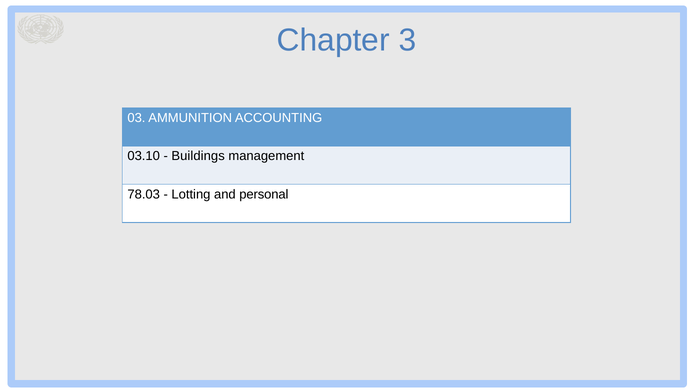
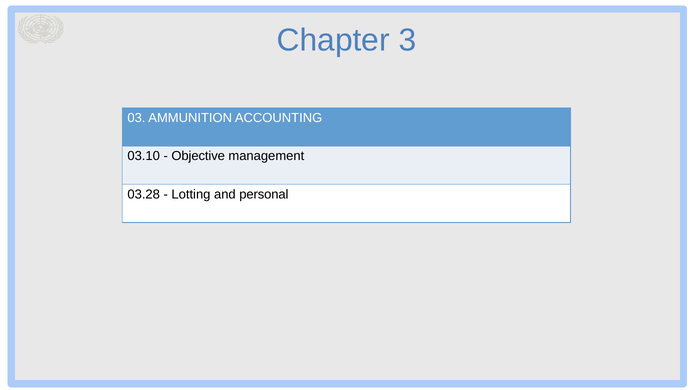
Buildings: Buildings -> Objective
78.03: 78.03 -> 03.28
